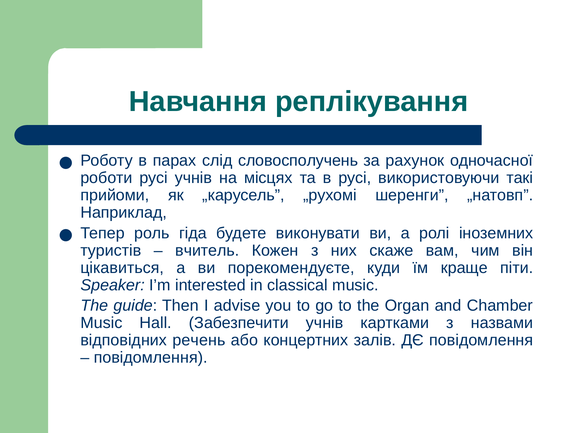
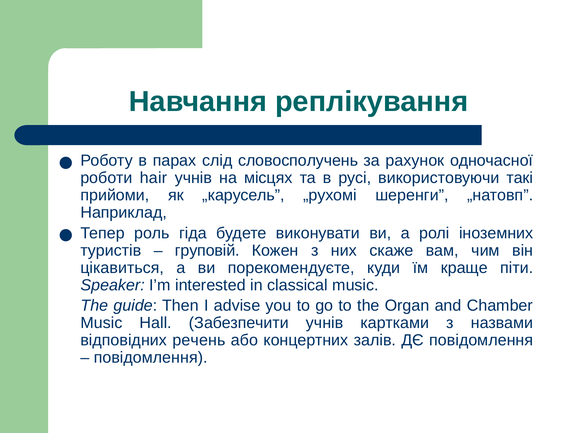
роботи русі: русі -> hair
вчитель: вчитель -> груповій
